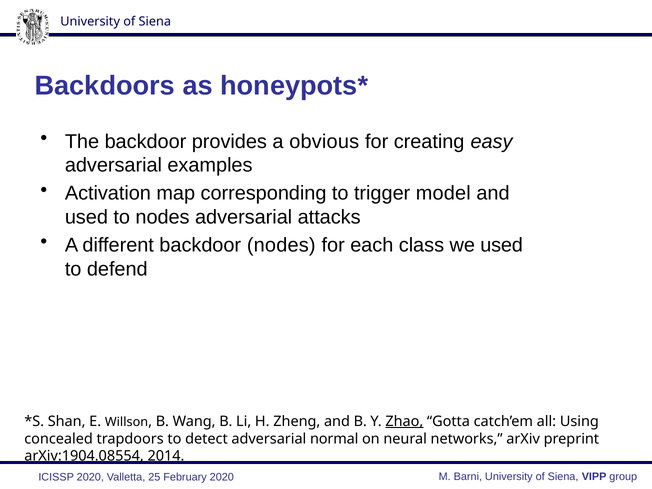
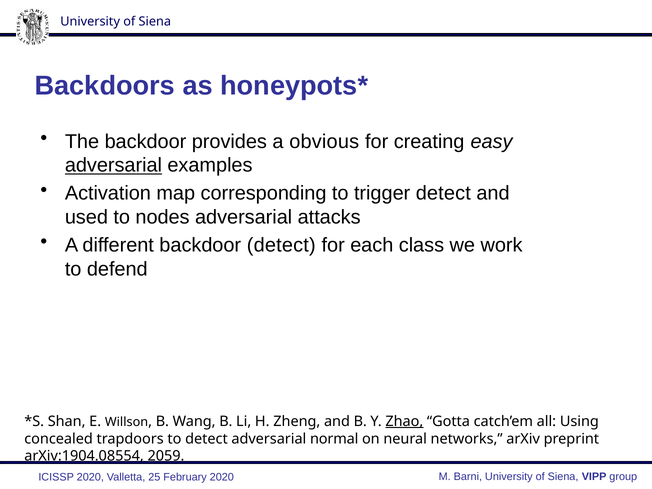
adversarial at (113, 165) underline: none -> present
trigger model: model -> detect
backdoor nodes: nodes -> detect
we used: used -> work
2014: 2014 -> 2059
